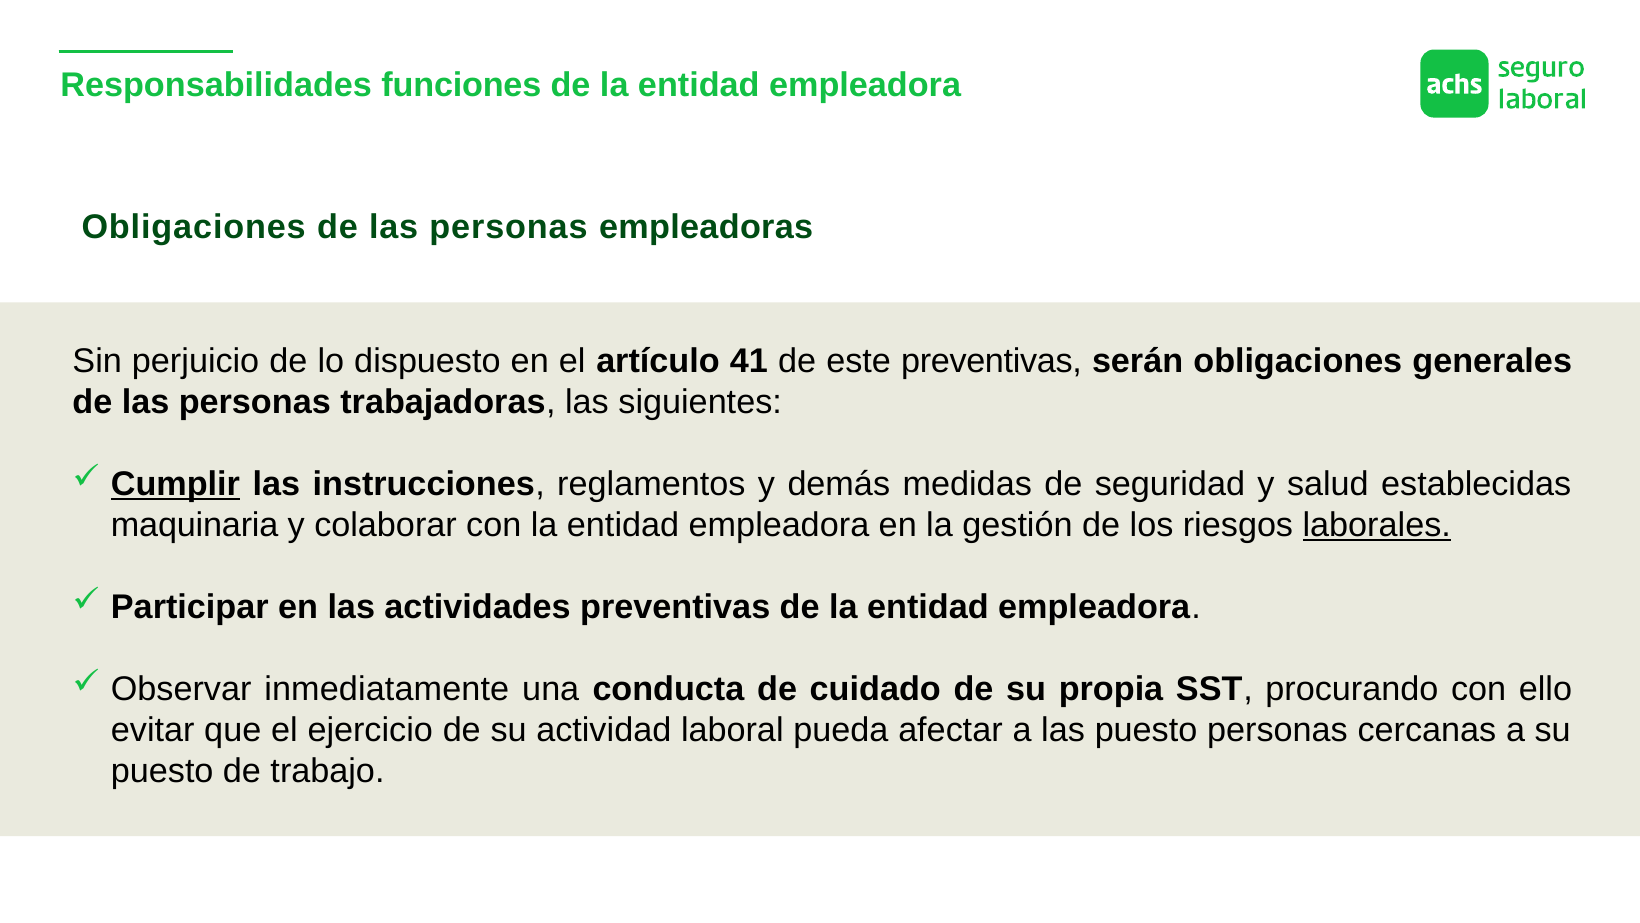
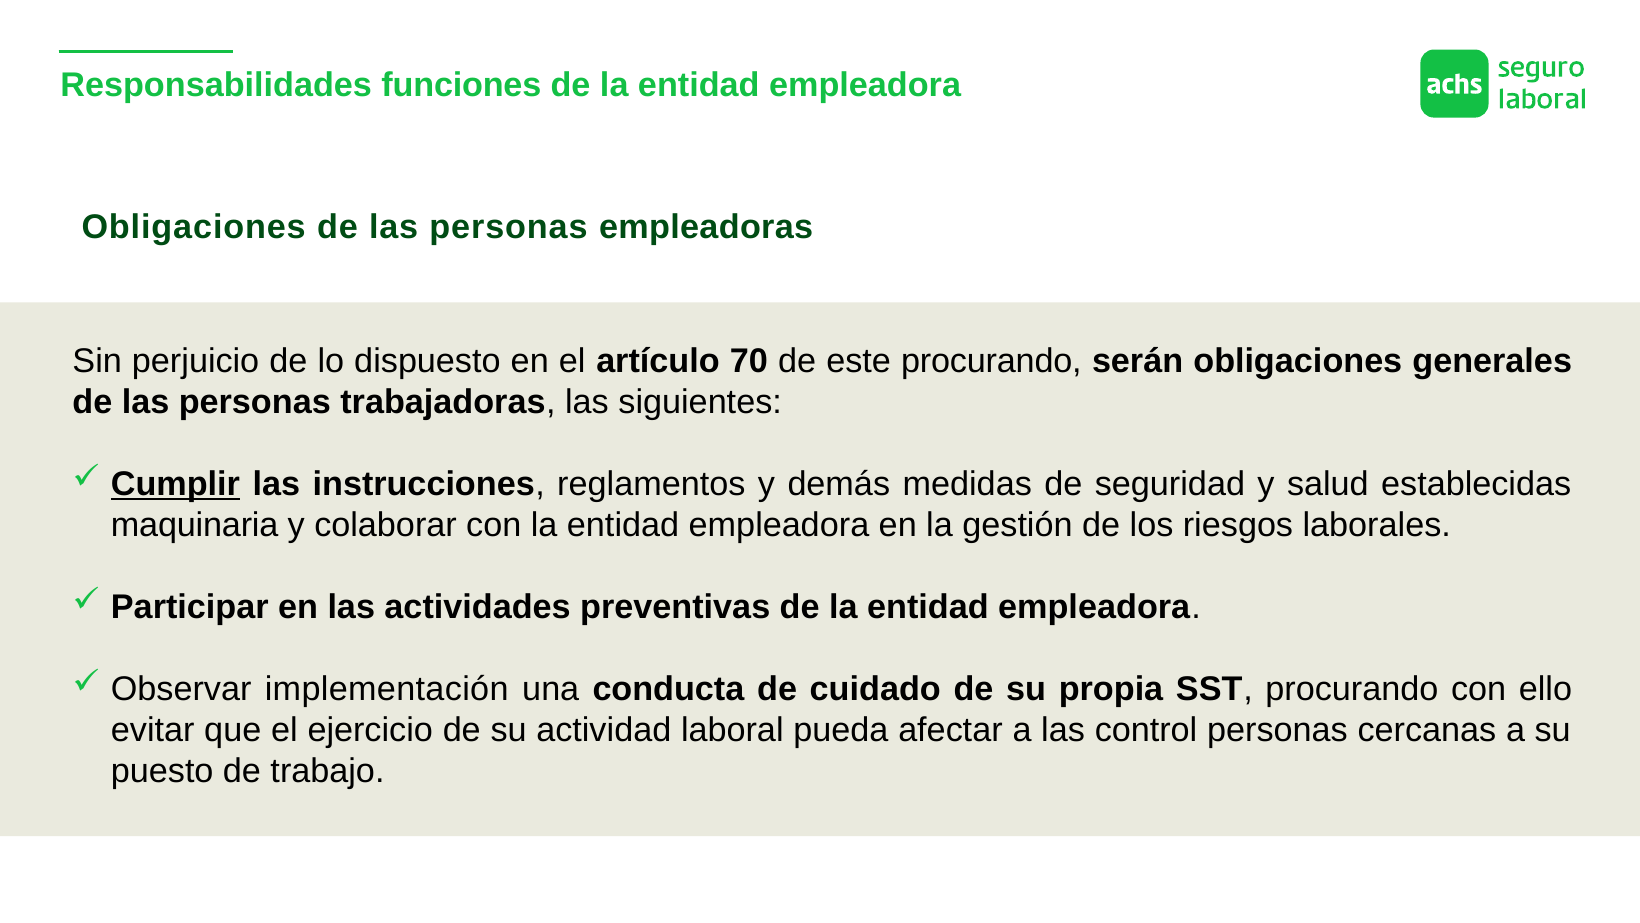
41: 41 -> 70
este preventivas: preventivas -> procurando
laborales underline: present -> none
inmediatamente: inmediatamente -> implementación
las puesto: puesto -> control
